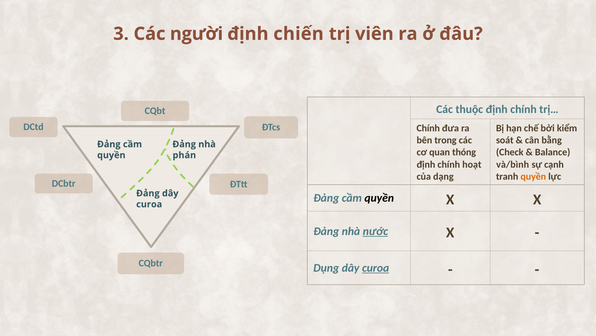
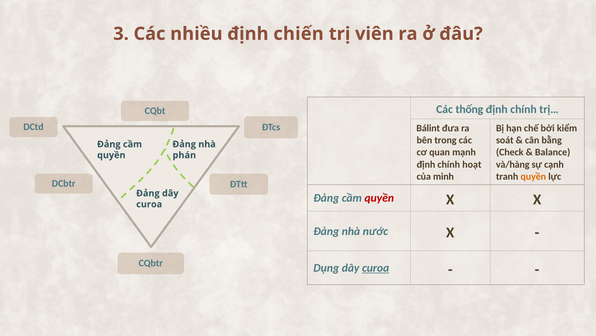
người: người -> nhiều
thuộc: thuộc -> thống
Chính at (428, 128): Chính -> Bálint
thóng: thóng -> mạnh
và/bình: và/bình -> và/hàng
dạng: dạng -> minh
quyền at (379, 198) colour: black -> red
nước underline: present -> none
